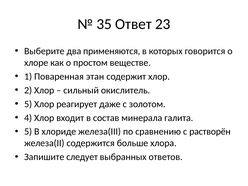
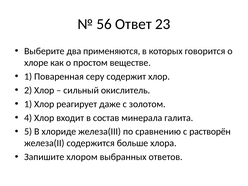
35: 35 -> 56
этан: этан -> серу
5 at (28, 104): 5 -> 1
следует: следует -> хлором
